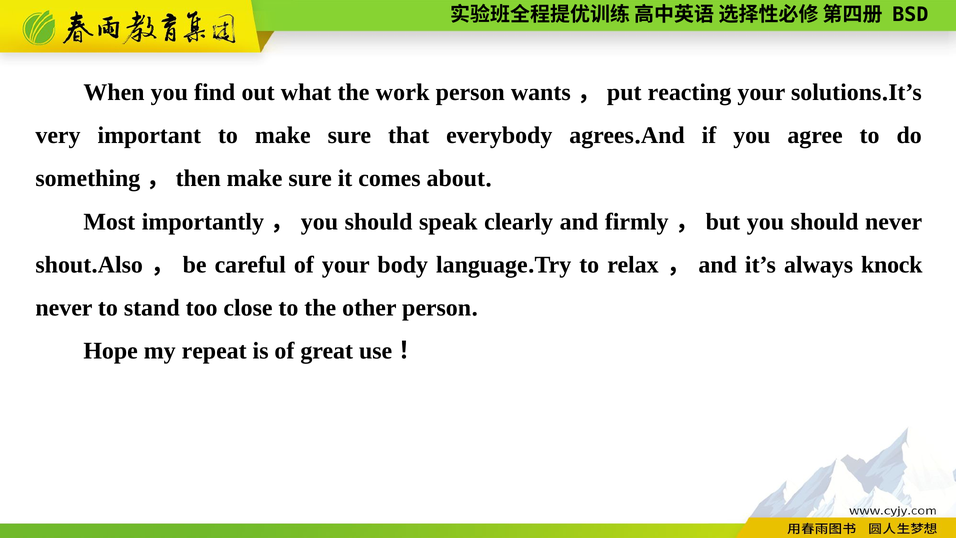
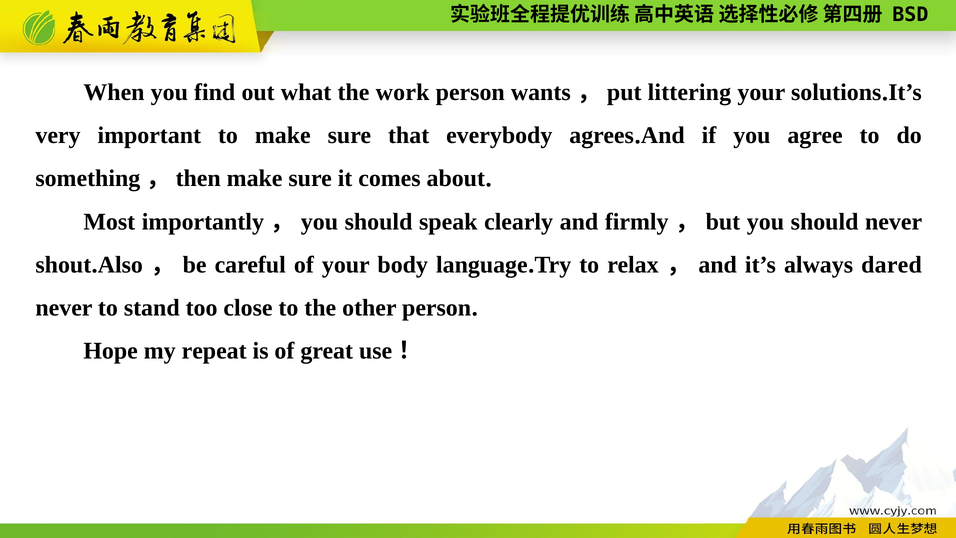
reacting: reacting -> littering
knock: knock -> dared
